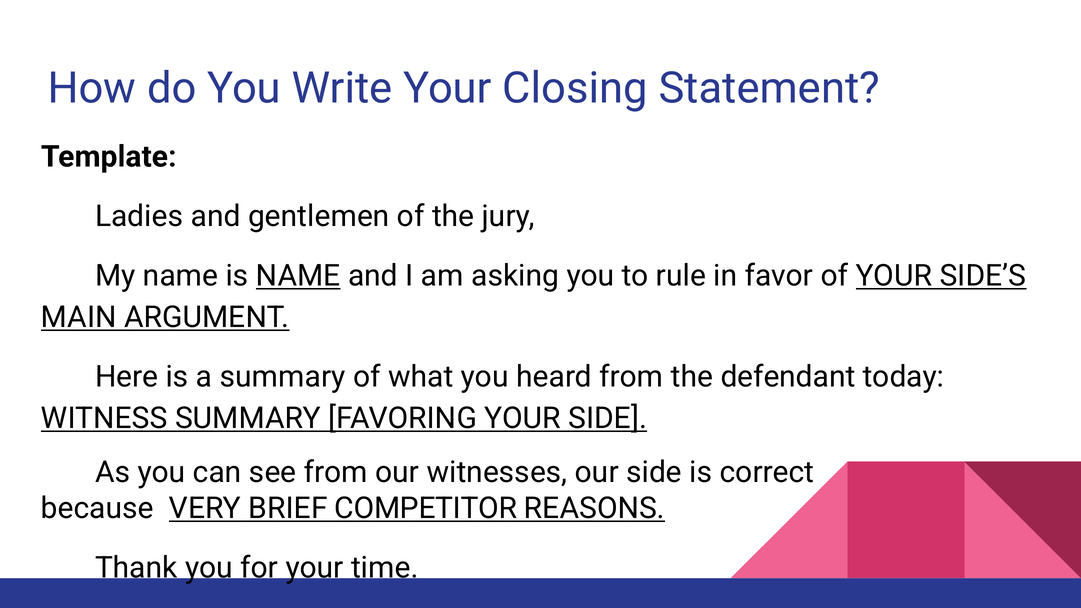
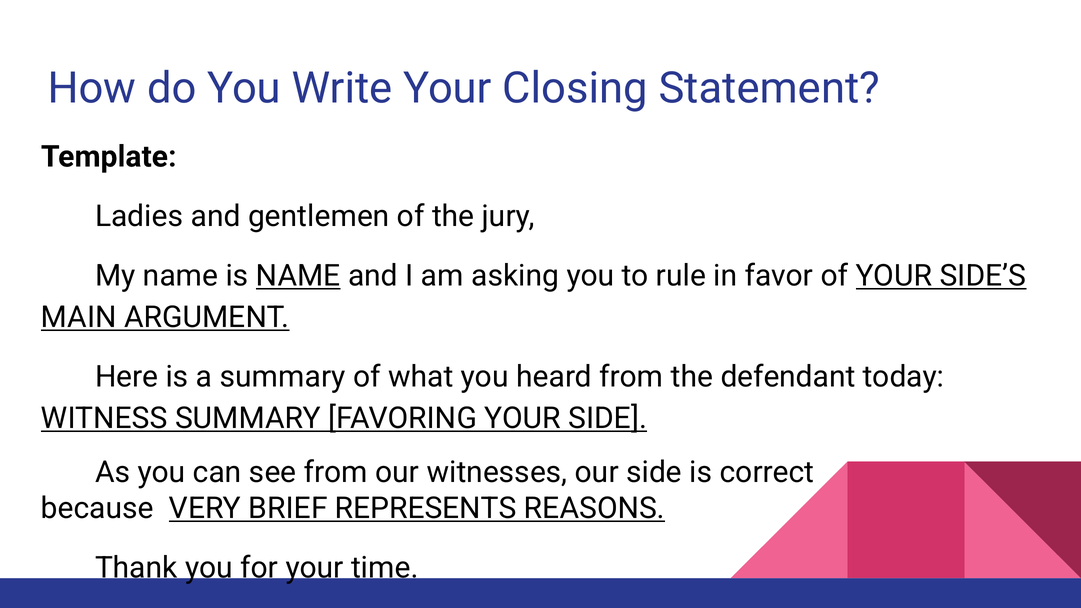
COMPETITOR: COMPETITOR -> REPRESENTS
